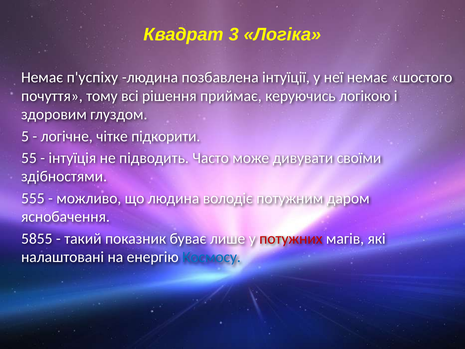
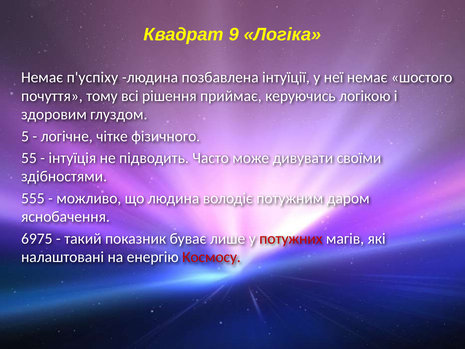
3: 3 -> 9
підкорити: підкорити -> фізичного
5855: 5855 -> 6975
Космосу colour: blue -> red
